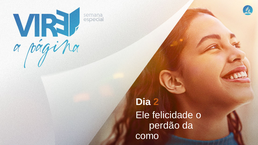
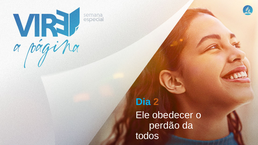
Dia colour: white -> light blue
felicidade: felicidade -> obedecer
como: como -> todos
